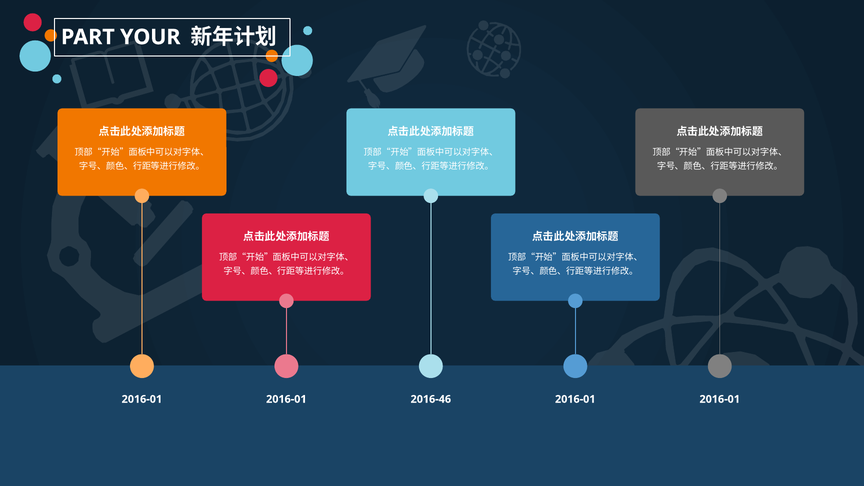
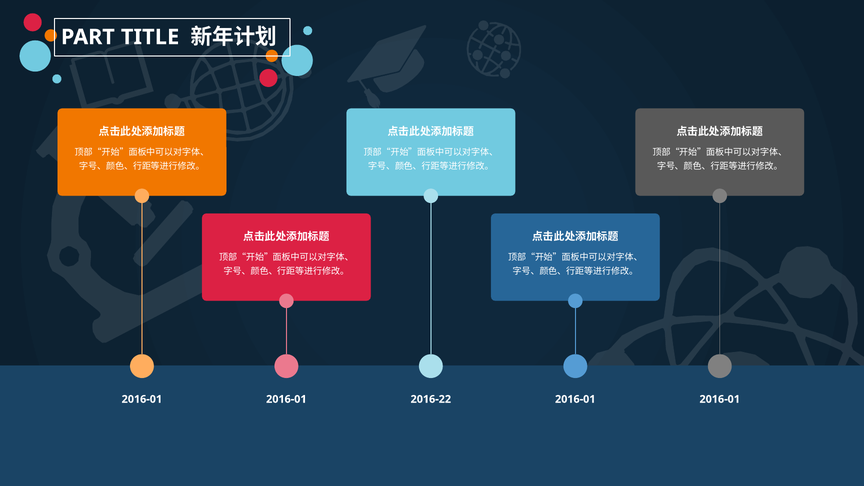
YOUR: YOUR -> TITLE
2016-46: 2016-46 -> 2016-22
